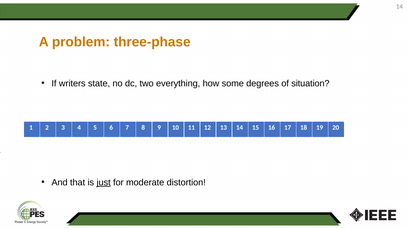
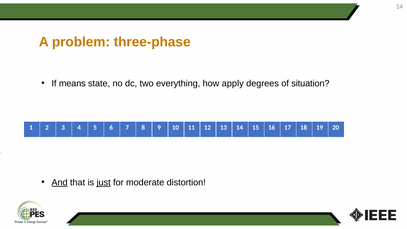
writers: writers -> means
some: some -> apply
And underline: none -> present
